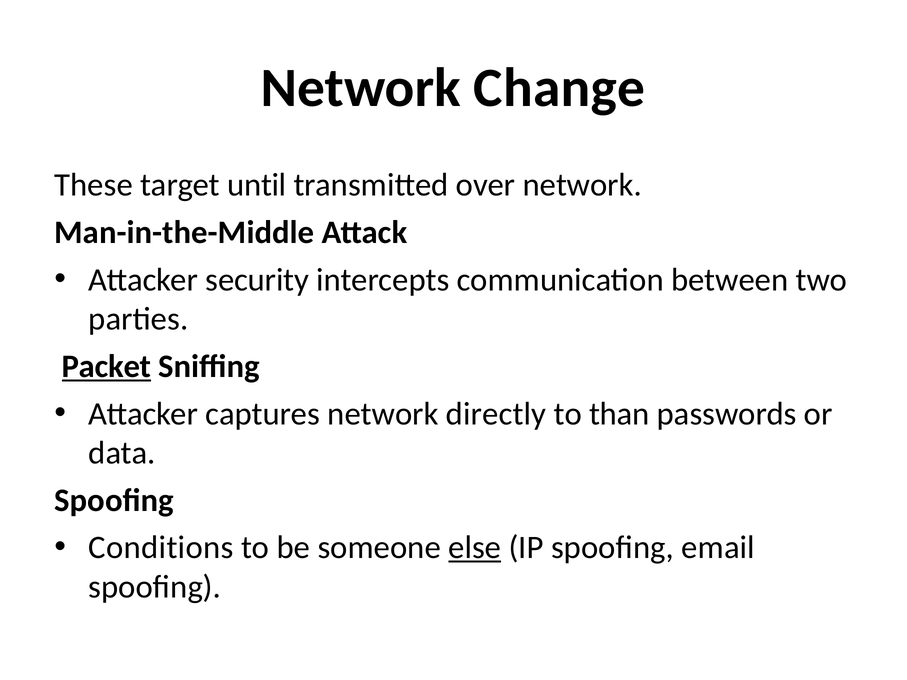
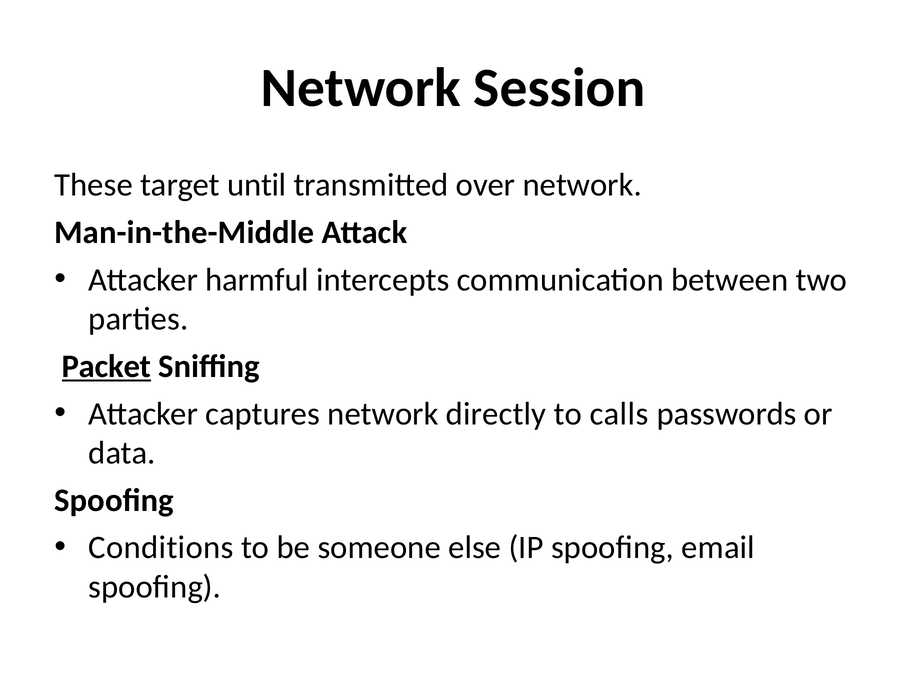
Change: Change -> Session
security: security -> harmful
than: than -> calls
else underline: present -> none
